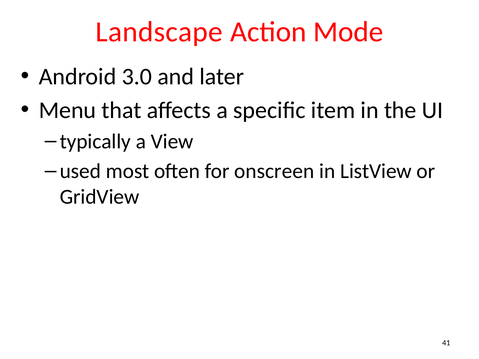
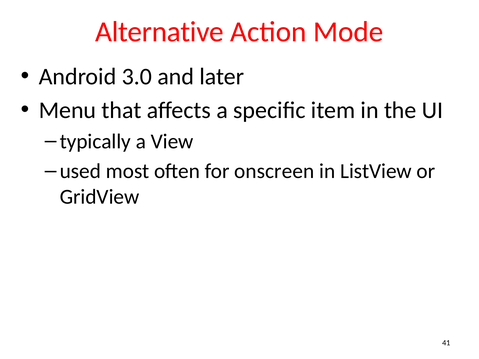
Landscape: Landscape -> Alternative
